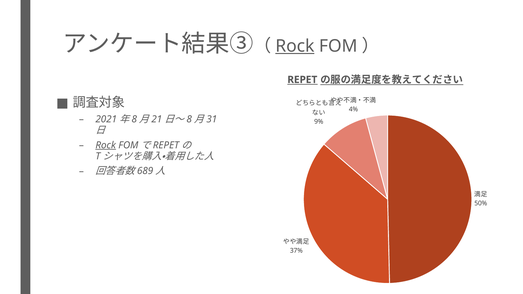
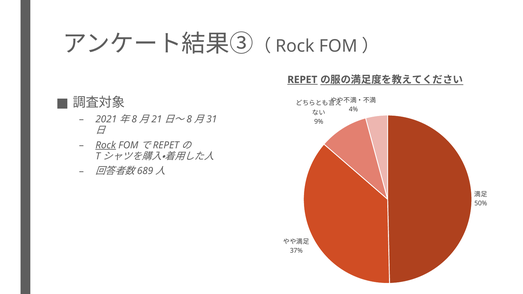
Rock at (295, 46) underline: present -> none
